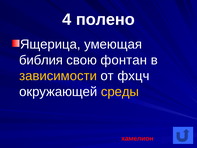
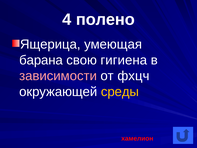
библия: библия -> барана
фонтан: фонтан -> гигиена
зависимости colour: yellow -> pink
